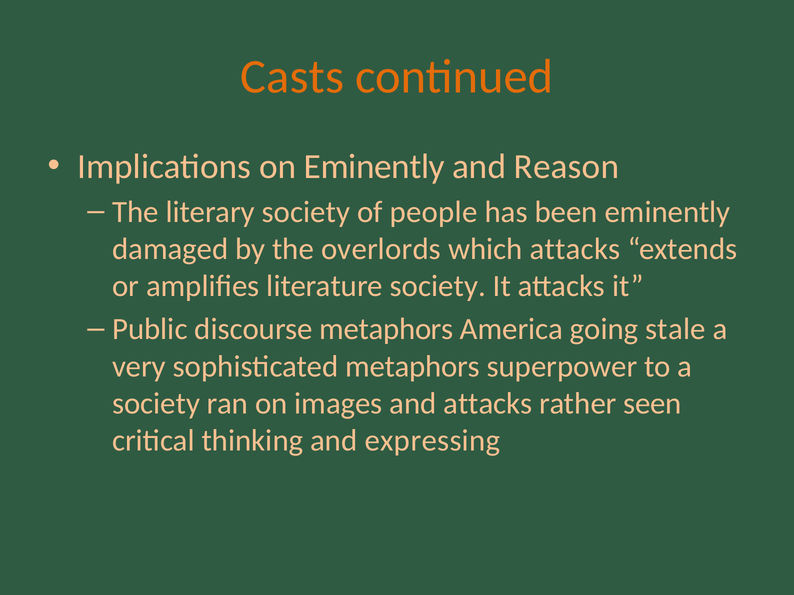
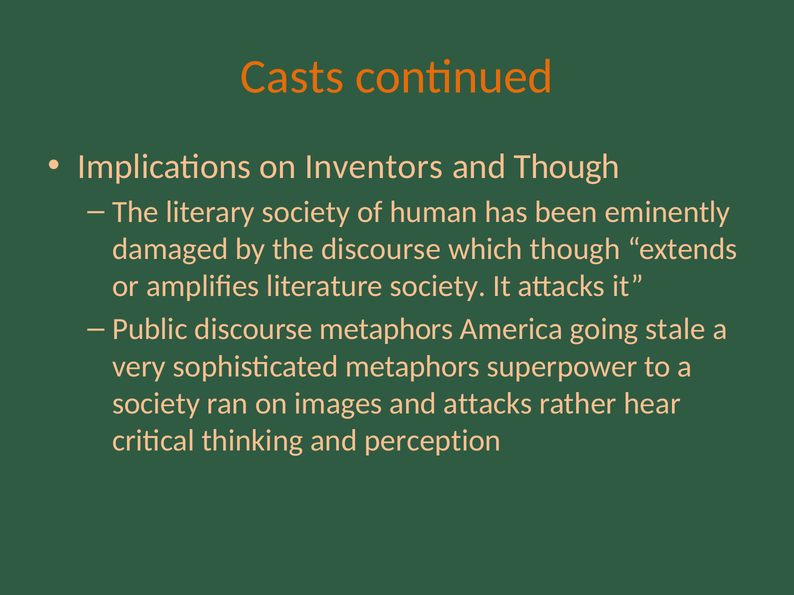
on Eminently: Eminently -> Inventors
and Reason: Reason -> Though
people: people -> human
the overlords: overlords -> discourse
which attacks: attacks -> though
seen: seen -> hear
expressing: expressing -> perception
